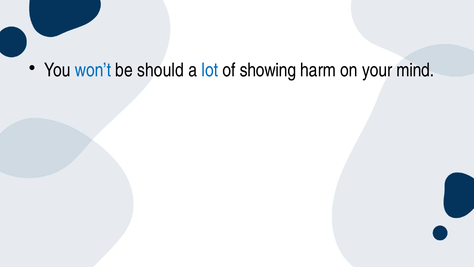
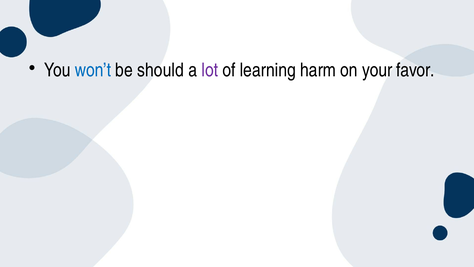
lot colour: blue -> purple
showing: showing -> learning
mind: mind -> favor
